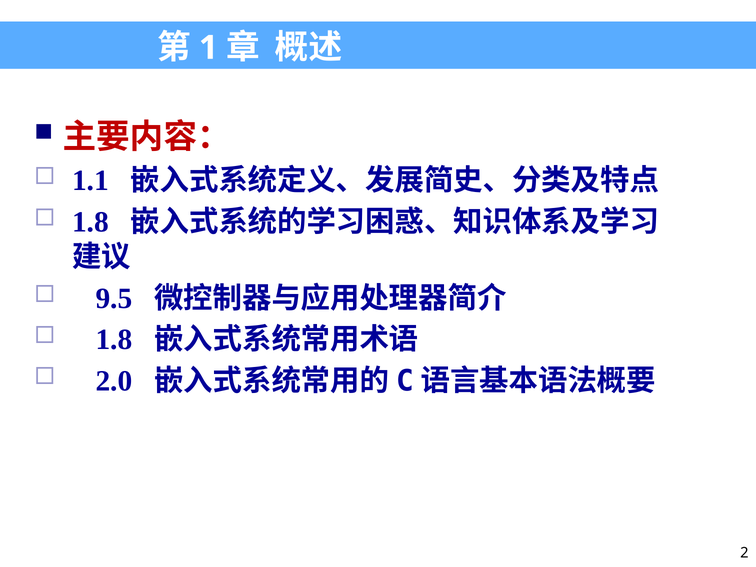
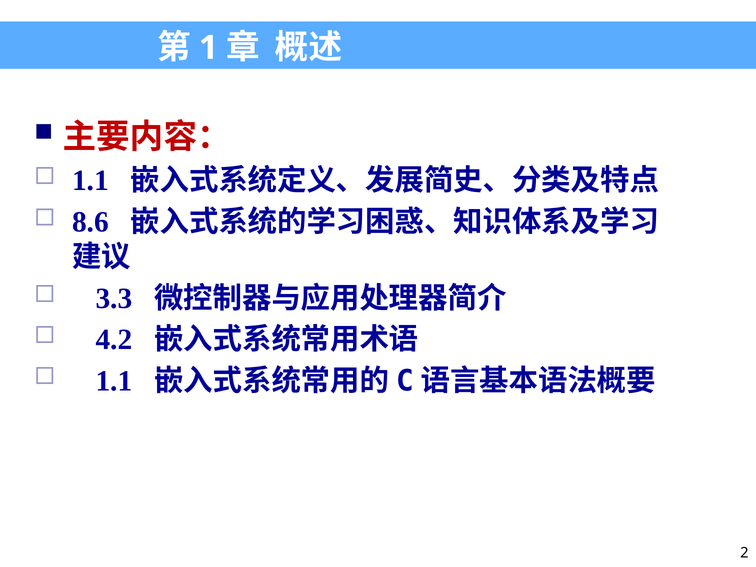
1.8 at (90, 222): 1.8 -> 8.6
9.5: 9.5 -> 3.3
1.8 at (114, 340): 1.8 -> 4.2
2.0 at (114, 381): 2.0 -> 1.1
